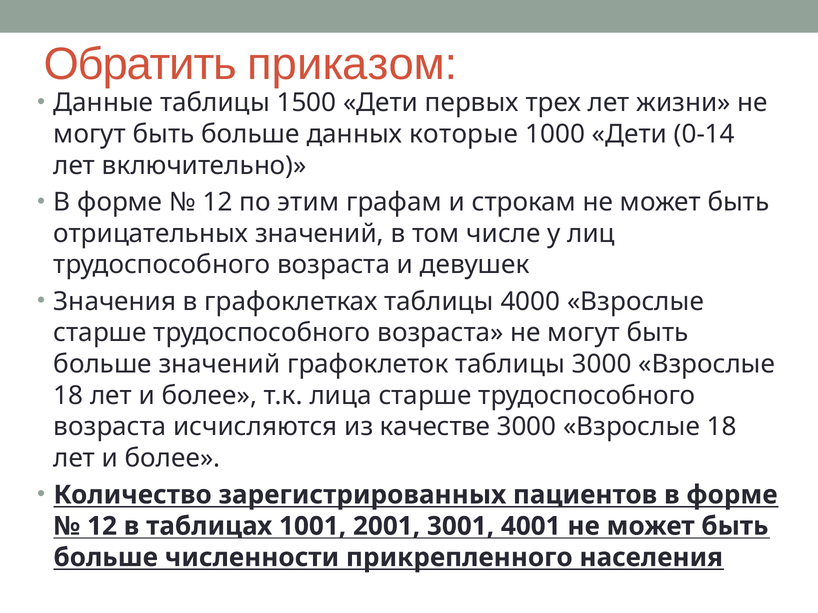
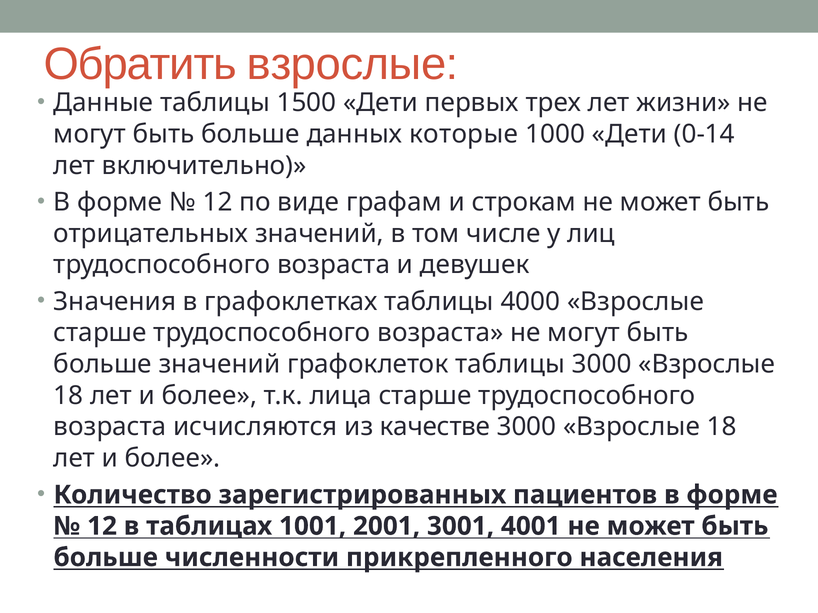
Обратить приказом: приказом -> взрослые
этим: этим -> виде
